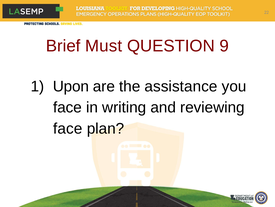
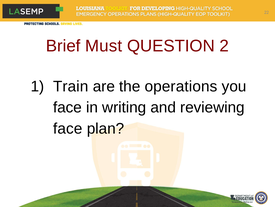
9: 9 -> 2
Upon: Upon -> Train
assistance: assistance -> operations
